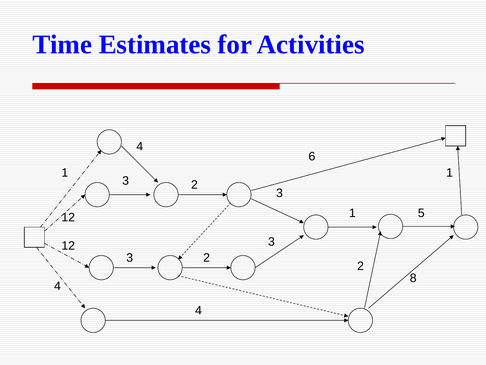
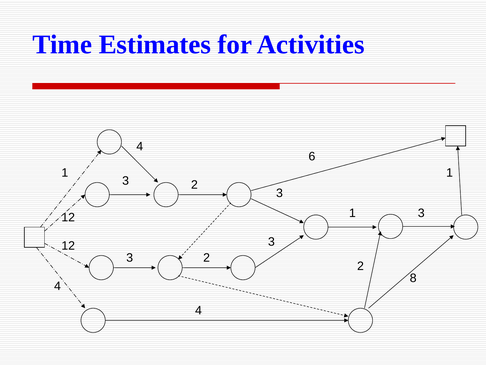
5 at (421, 213): 5 -> 3
